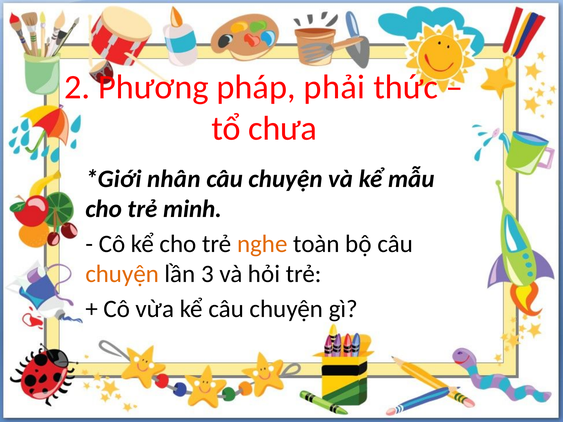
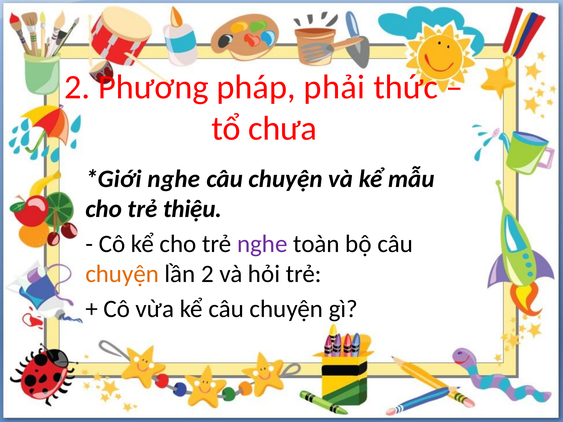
nhân at (174, 179): nhân -> nghe
minh: minh -> thiệu
nghe at (262, 244) colour: orange -> purple
lần 3: 3 -> 2
